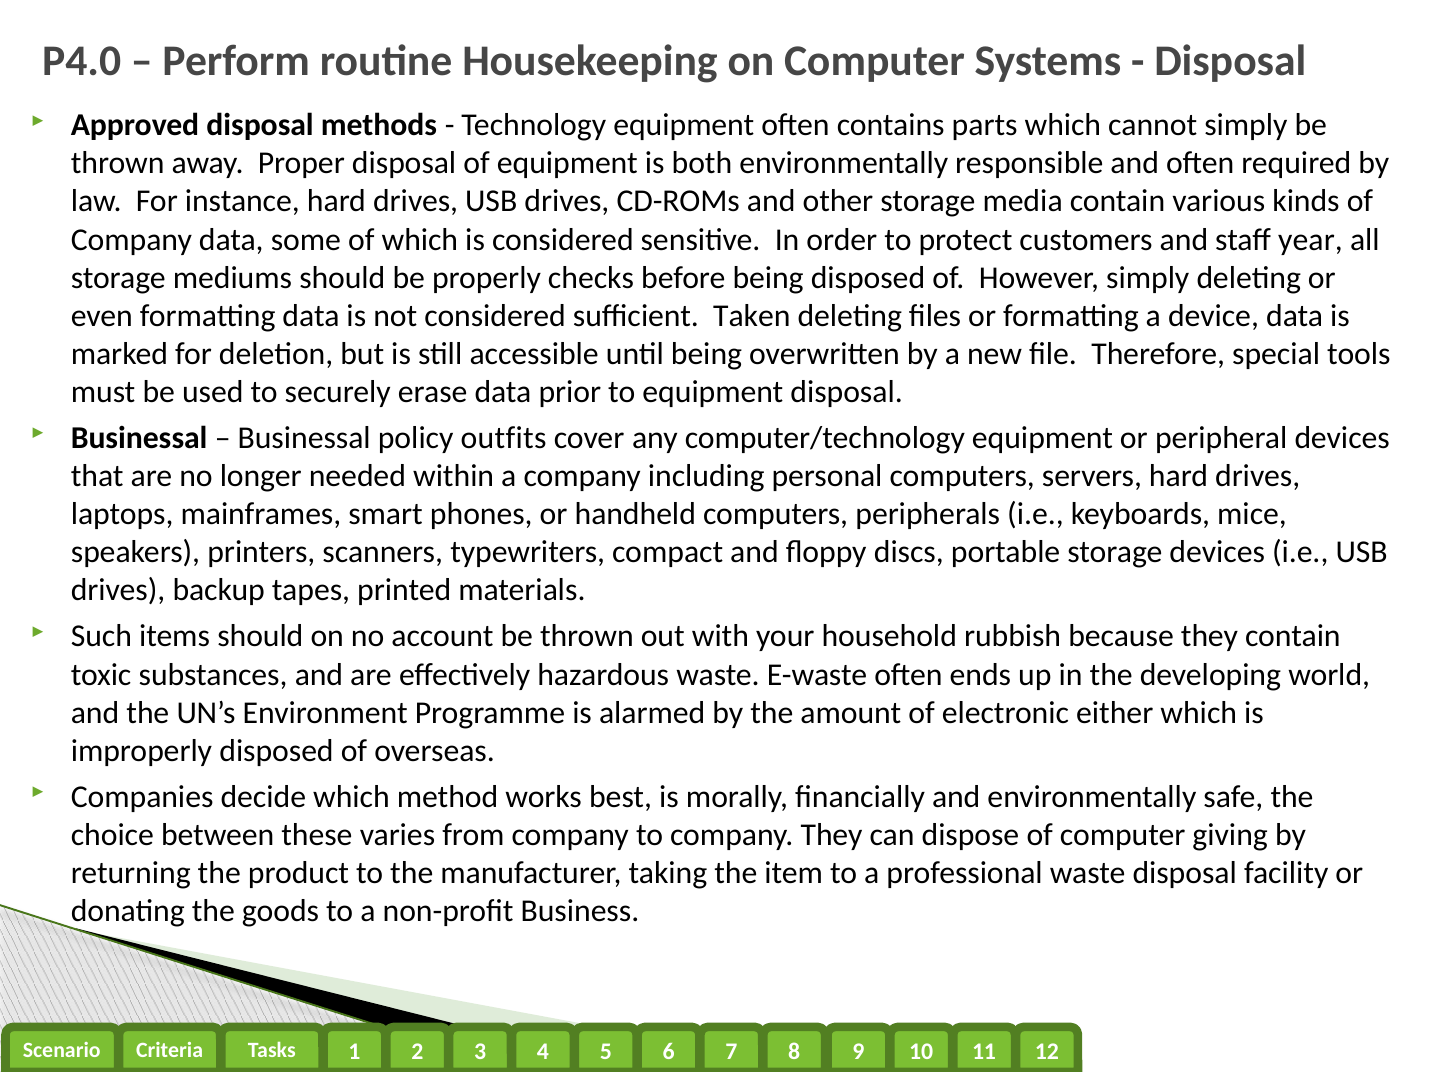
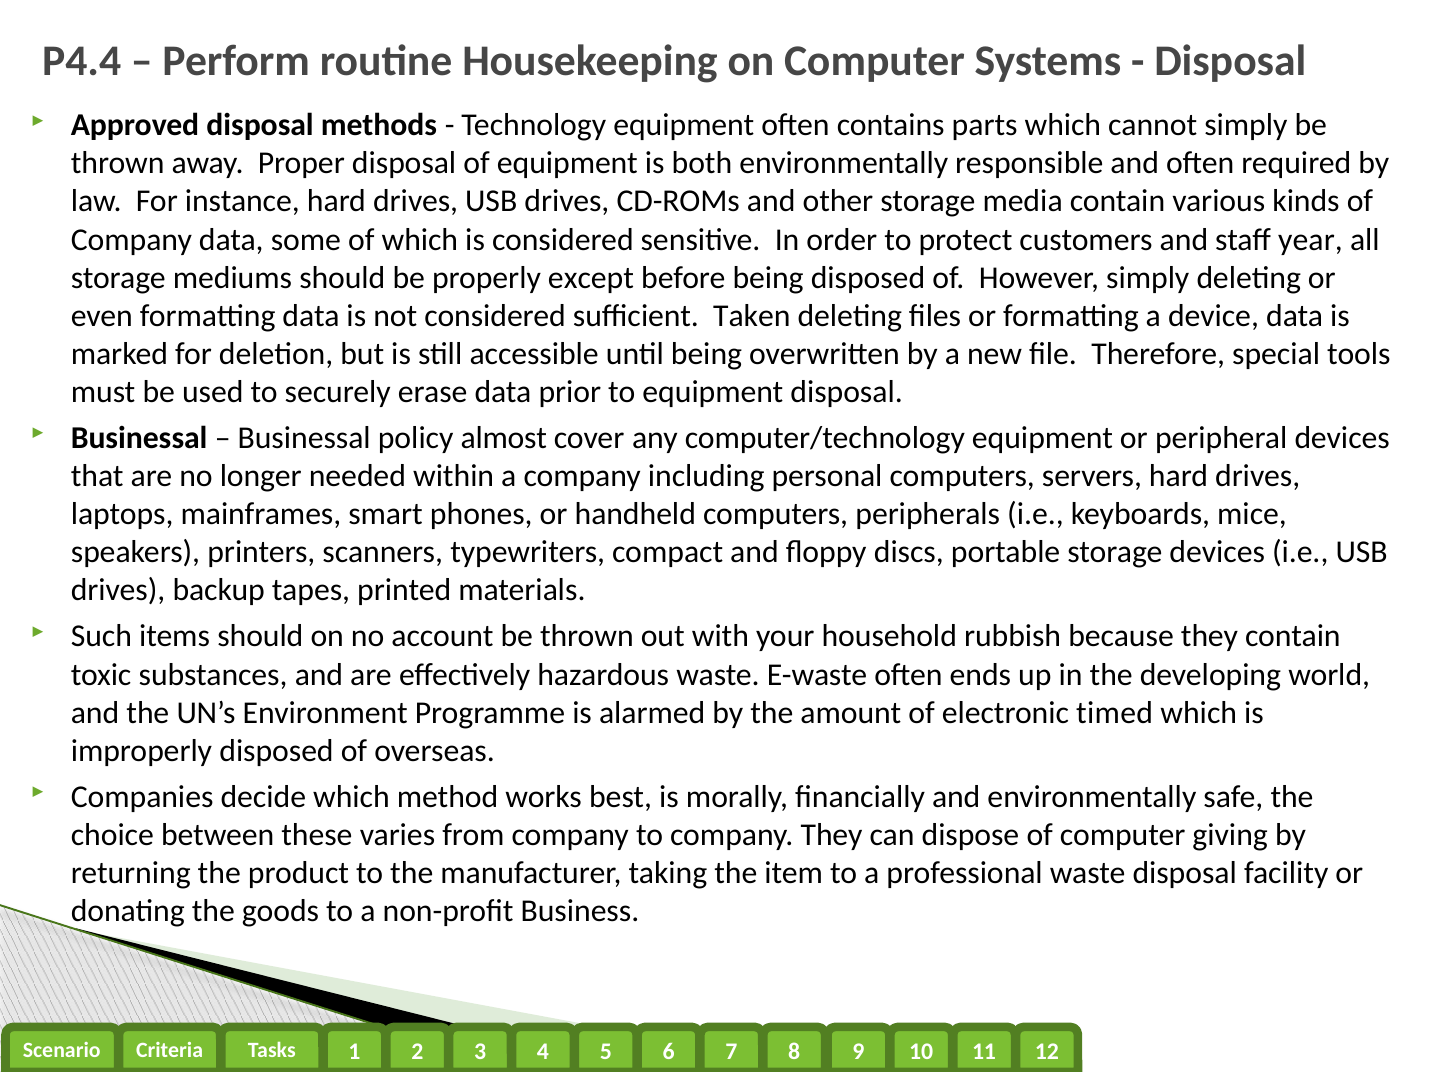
P4.0: P4.0 -> P4.4
checks: checks -> except
outfits: outfits -> almost
either: either -> timed
